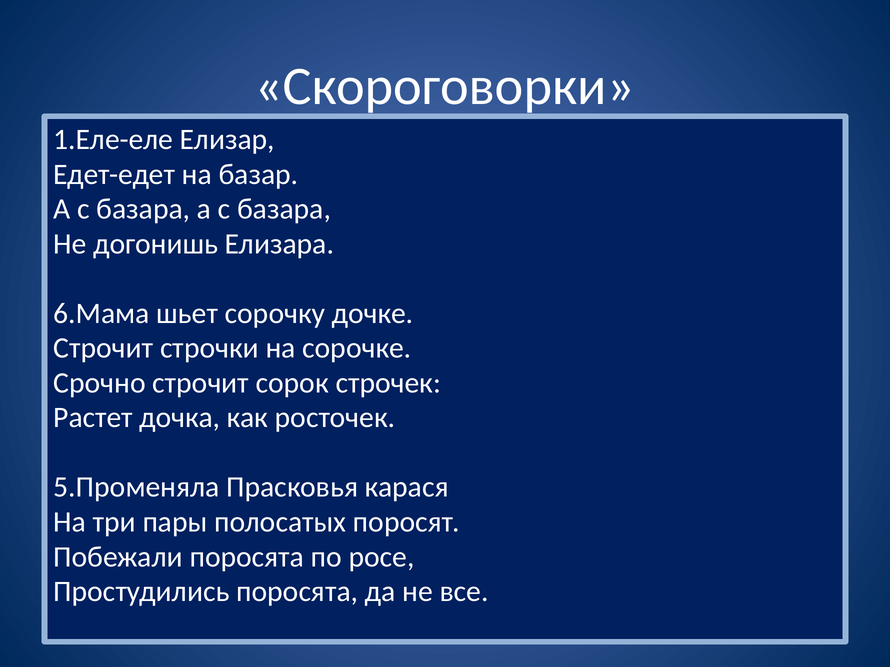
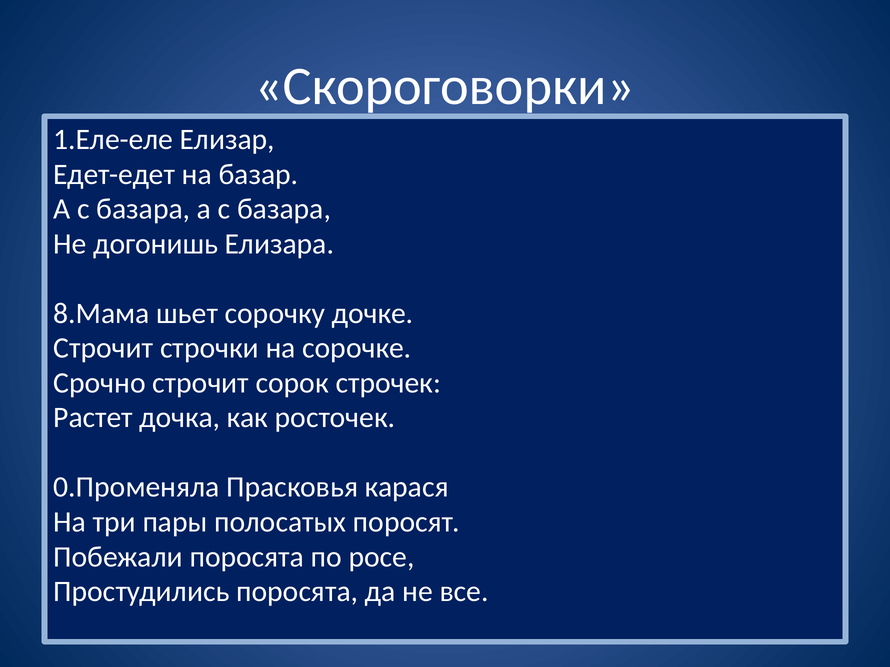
6.Мама: 6.Мама -> 8.Мама
5.Променяла: 5.Променяла -> 0.Променяла
